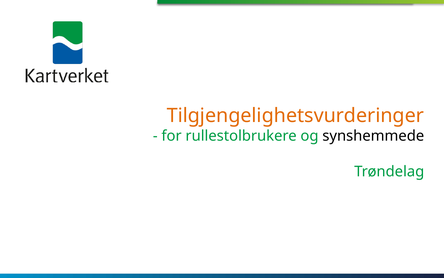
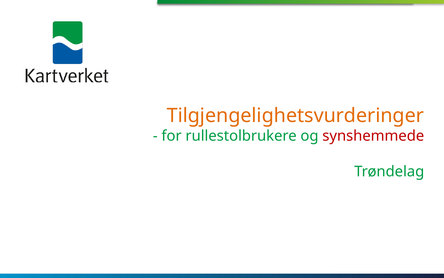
synshemmede colour: black -> red
